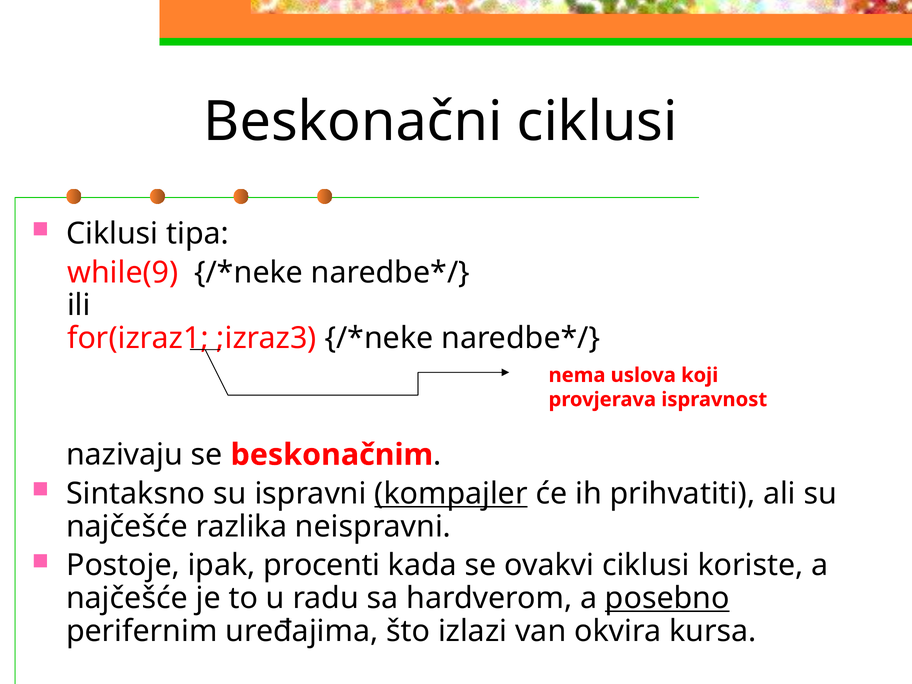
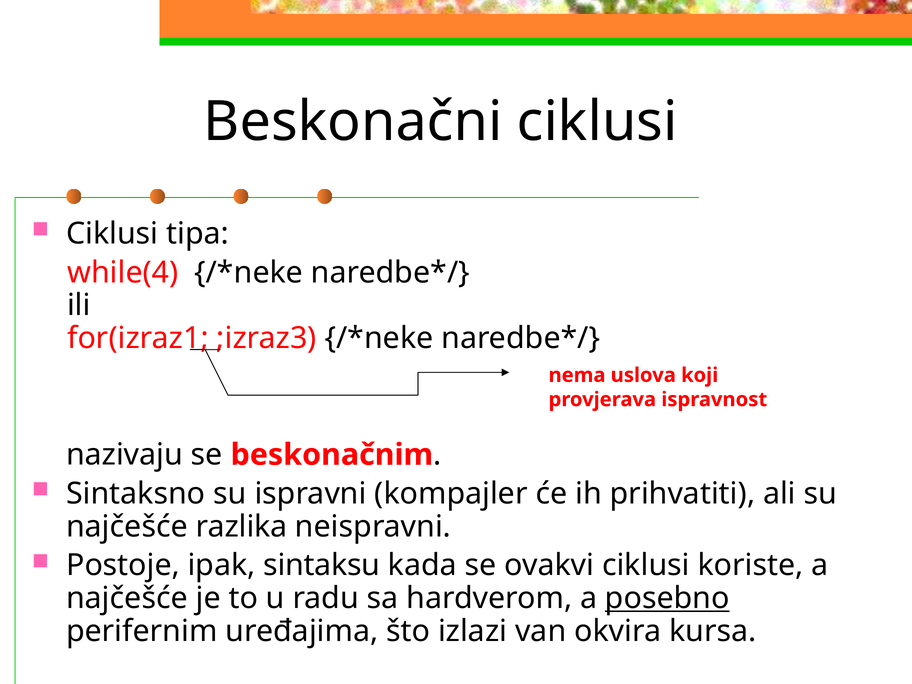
while(9: while(9 -> while(4
kompajler underline: present -> none
procenti: procenti -> sintaksu
